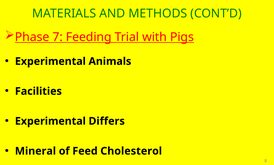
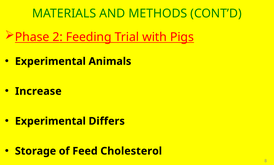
7: 7 -> 2
Facilities: Facilities -> Increase
Mineral: Mineral -> Storage
